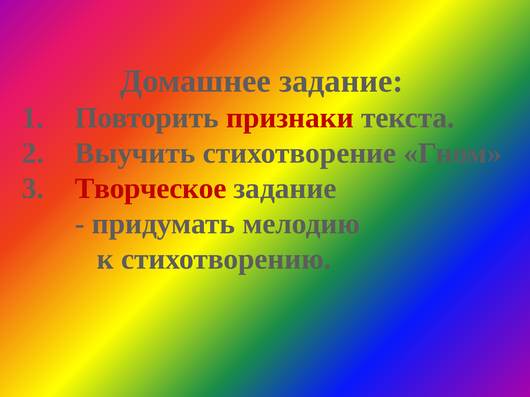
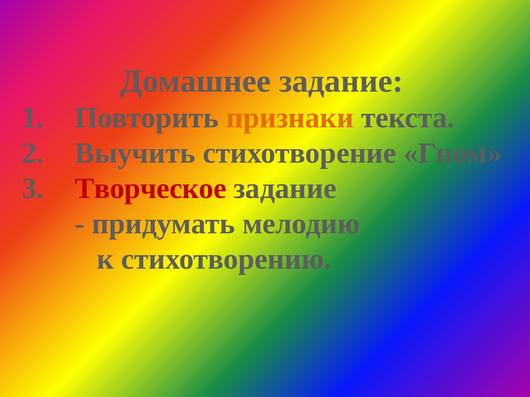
признаки colour: red -> orange
